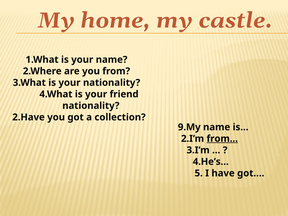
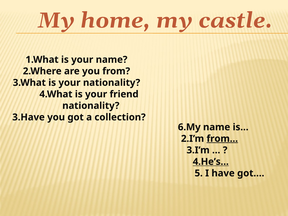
2.Have: 2.Have -> 3.Have
9.My: 9.My -> 6.My
4.He’s… underline: none -> present
